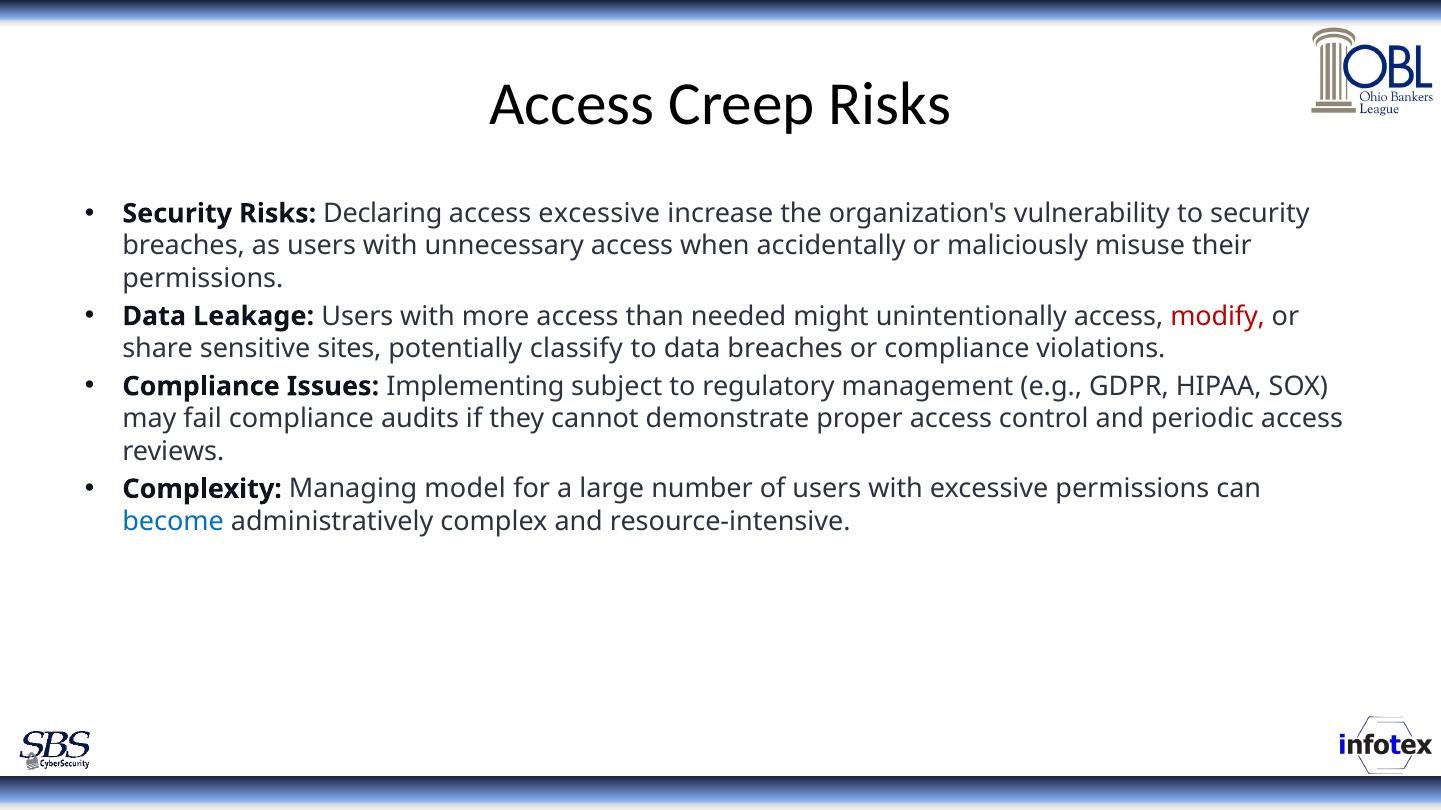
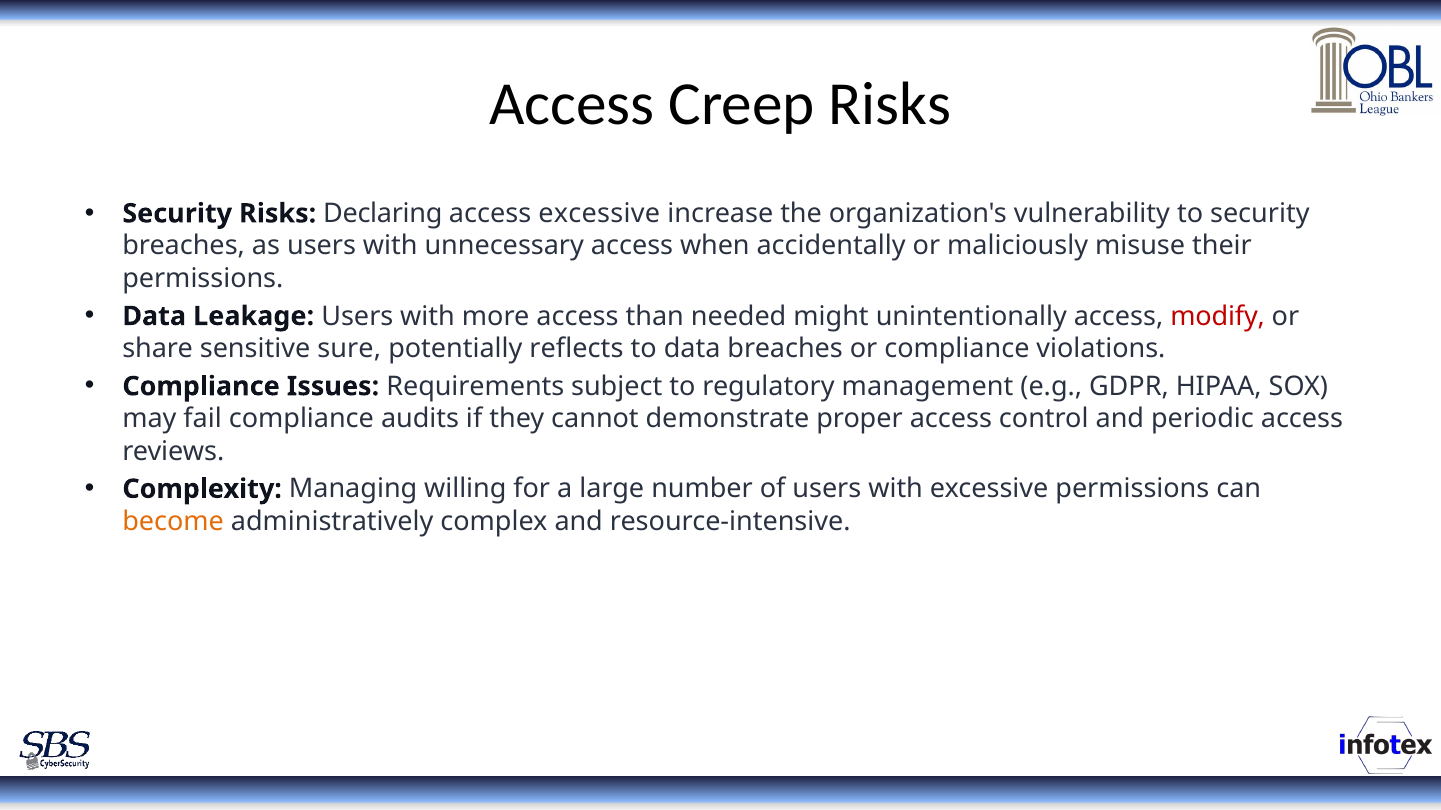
sites: sites -> sure
classify: classify -> reflects
Implementing: Implementing -> Requirements
model: model -> willing
become colour: blue -> orange
